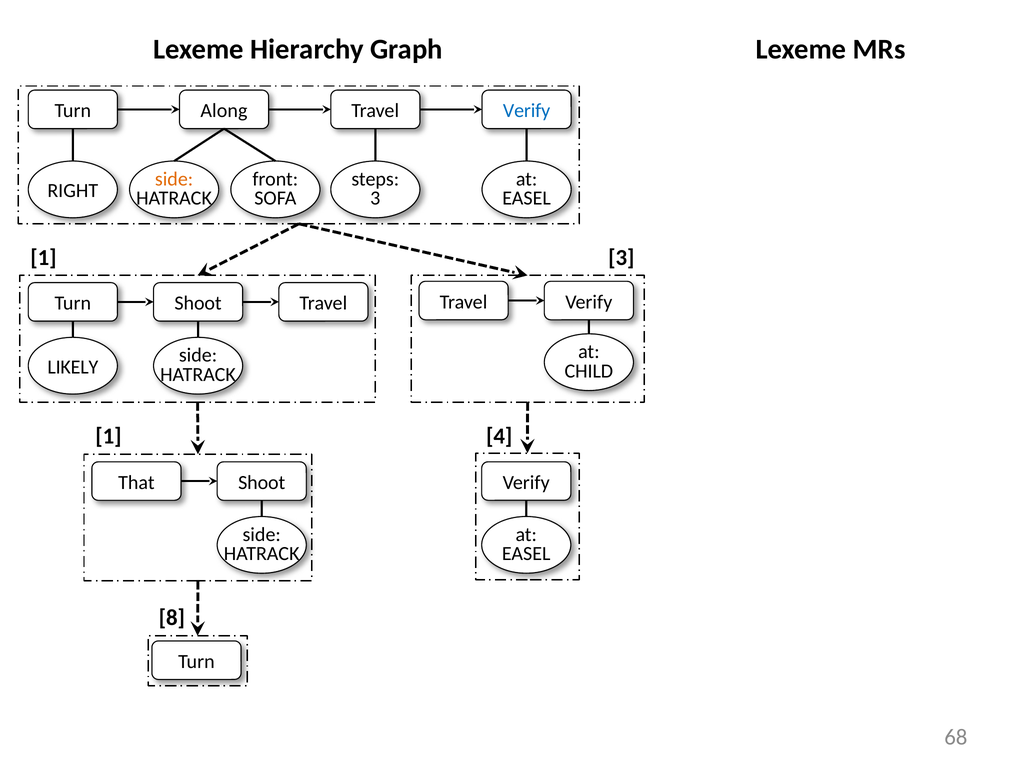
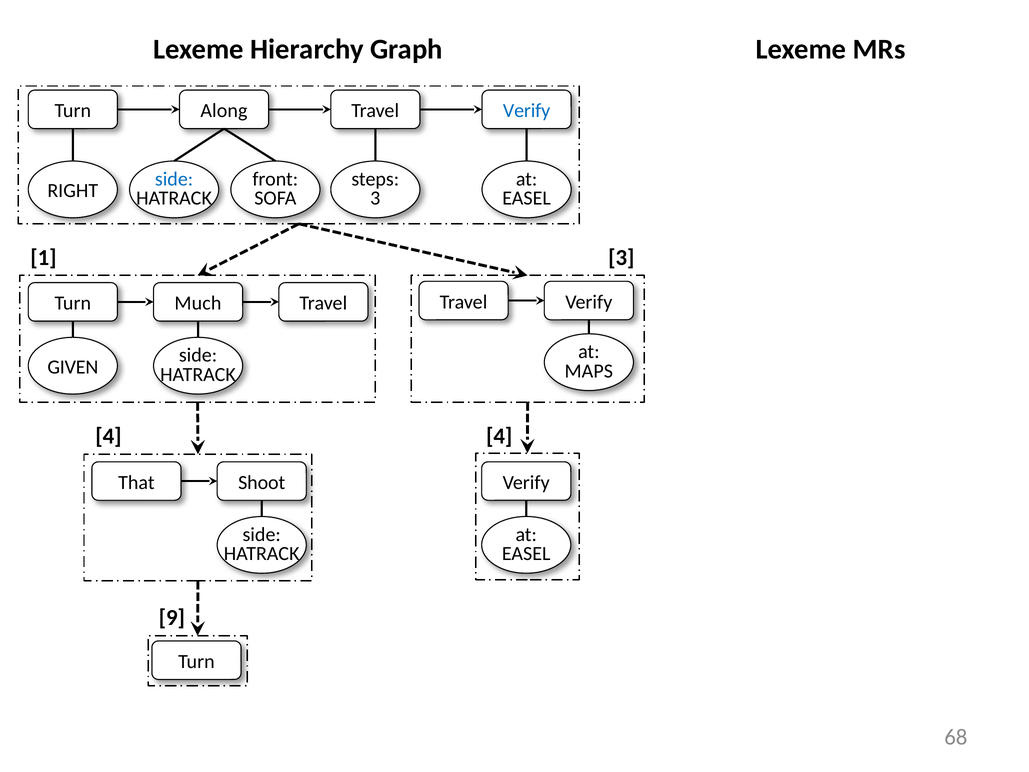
side at (174, 179) colour: orange -> blue
Shoot at (198, 303): Shoot -> Much
LIKELY: LIKELY -> GIVEN
CHILD: CHILD -> MAPS
1 at (108, 436): 1 -> 4
8: 8 -> 9
